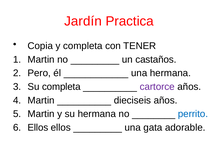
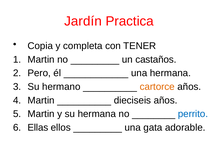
Su completa: completa -> hermano
cartorce colour: purple -> orange
Ellos at (38, 127): Ellos -> Ellas
